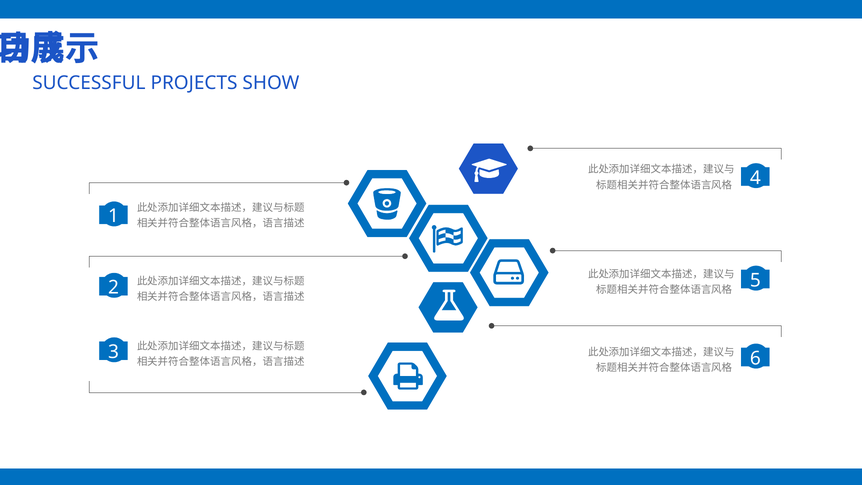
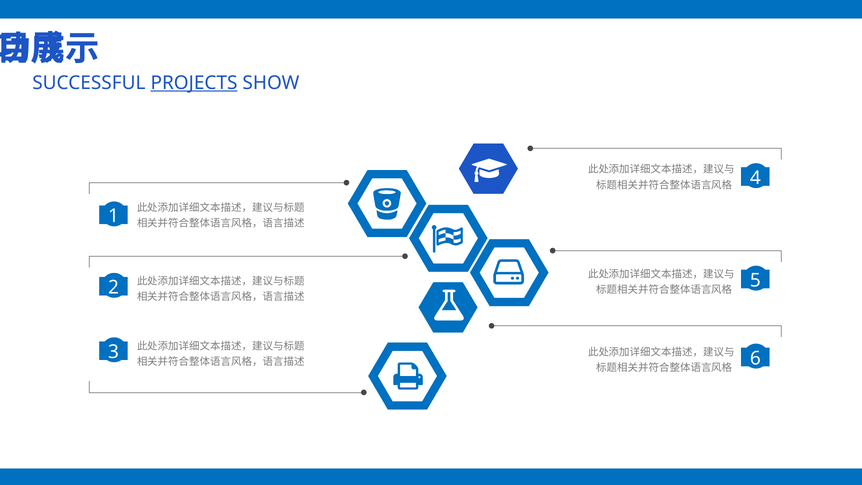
PROJECTS underline: none -> present
